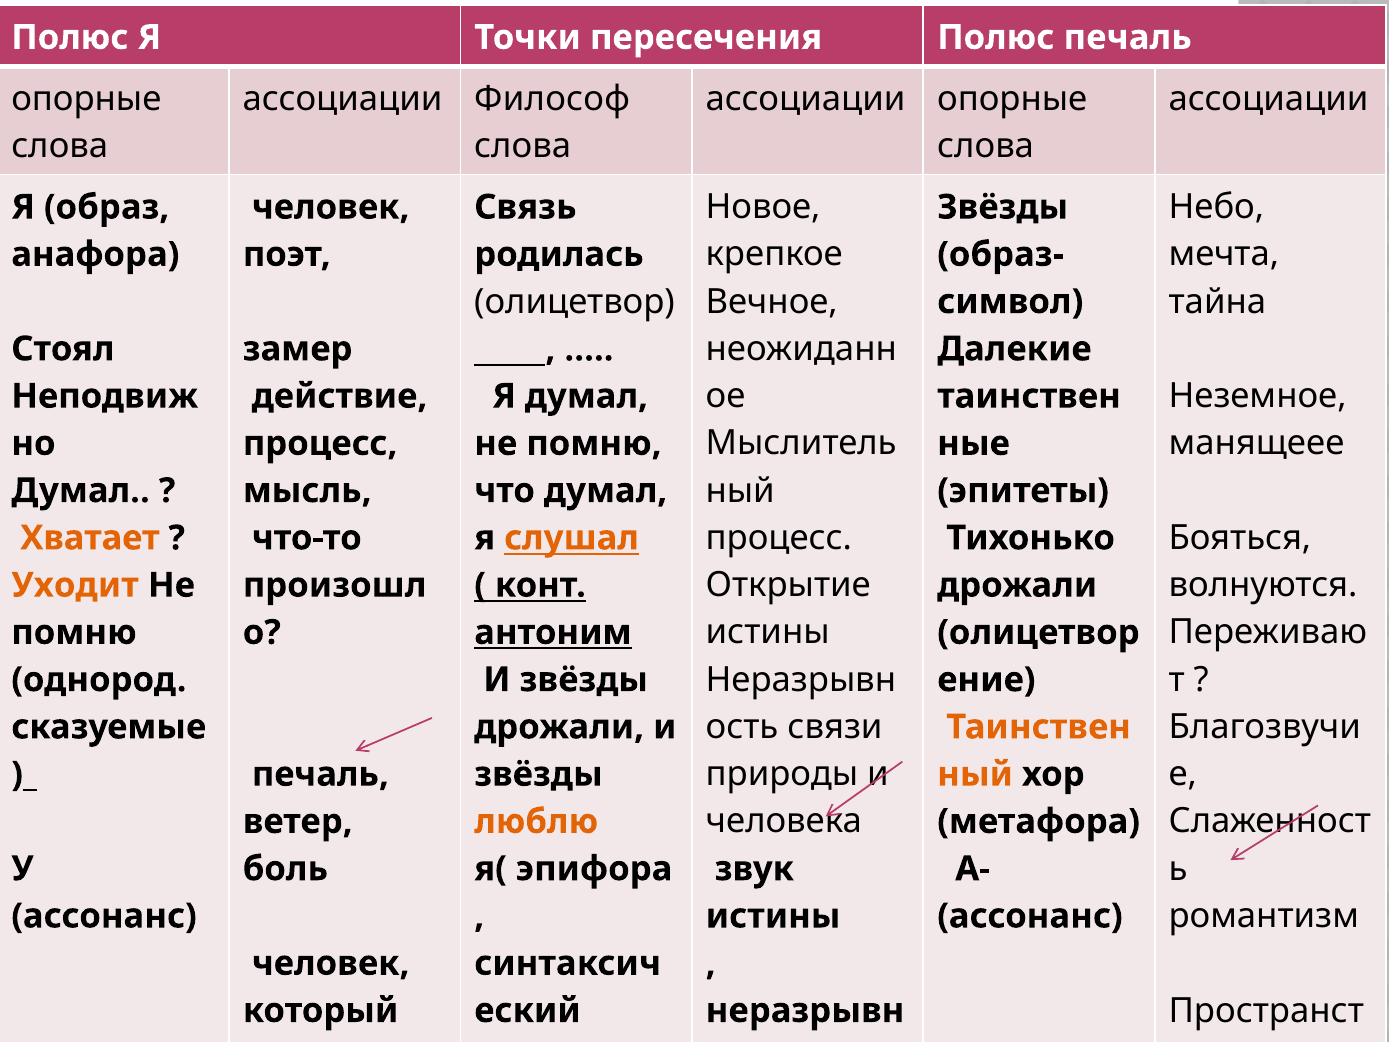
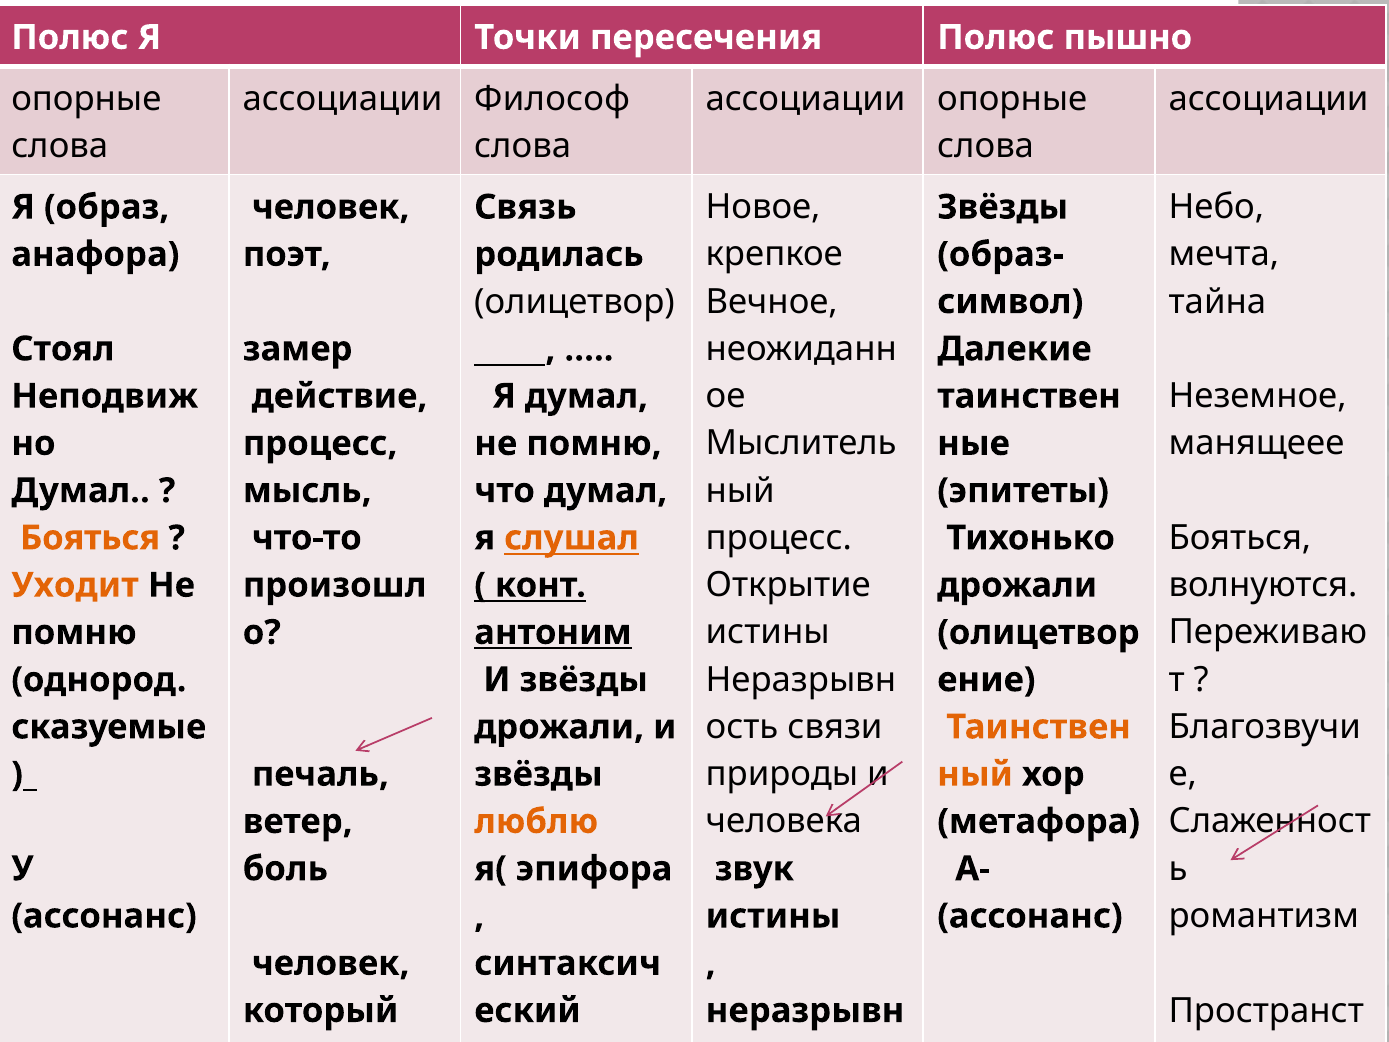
Полюс печаль: печаль -> пышно
Хватает at (90, 538): Хватает -> Бояться
